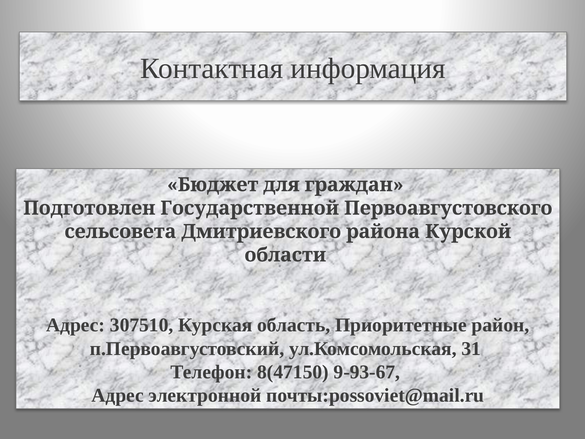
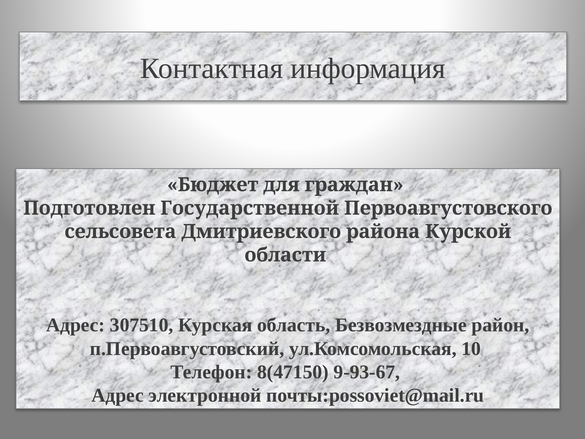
Приоритетные: Приоритетные -> Безвозмездные
31: 31 -> 10
